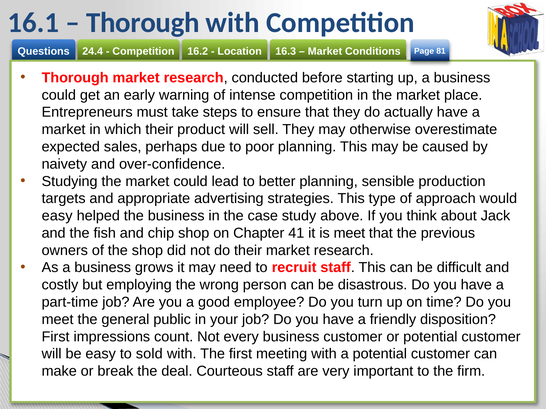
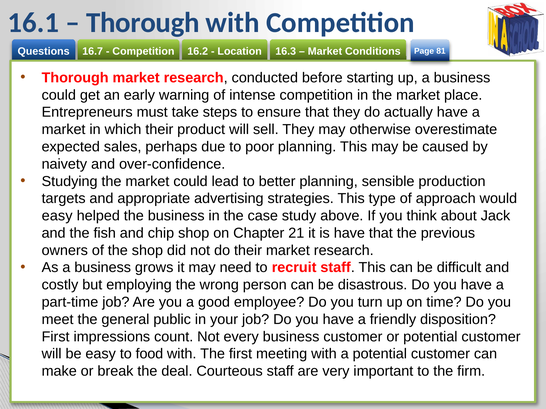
24.4: 24.4 -> 16.7
41: 41 -> 21
is meet: meet -> have
sold: sold -> food
